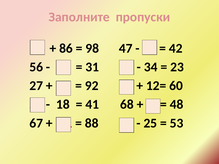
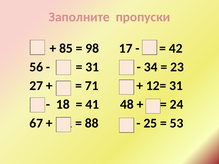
86: 86 -> 85
47: 47 -> 17
92: 92 -> 71
12= 60: 60 -> 31
68: 68 -> 48
48: 48 -> 24
